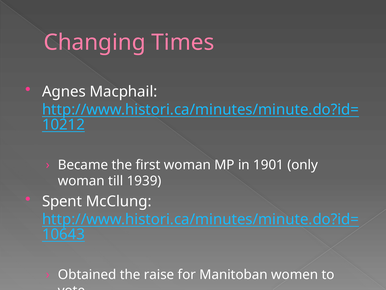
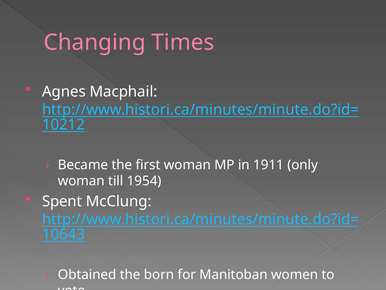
1901: 1901 -> 1911
1939: 1939 -> 1954
raise: raise -> born
